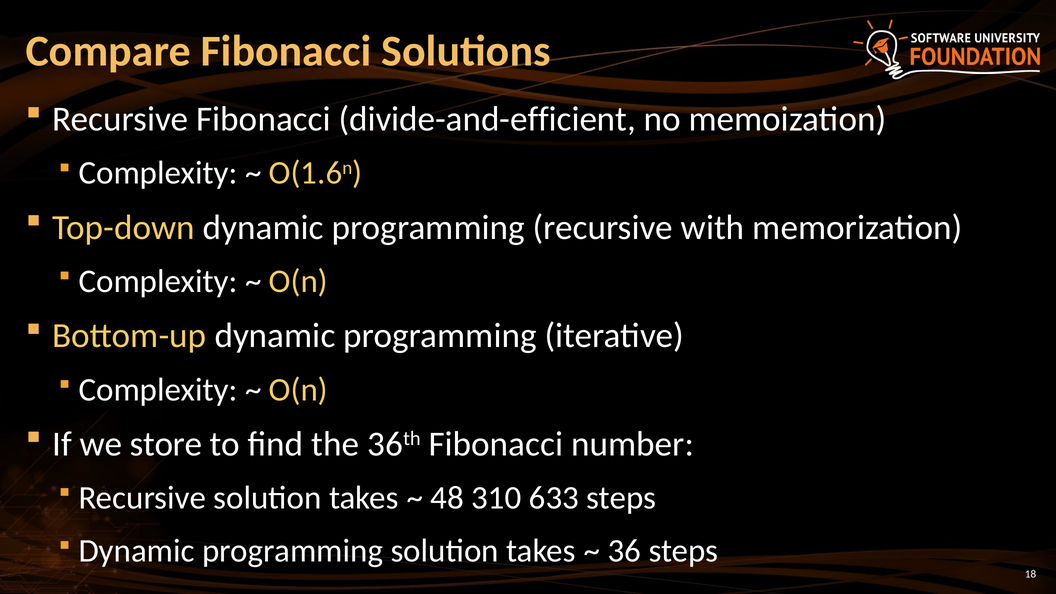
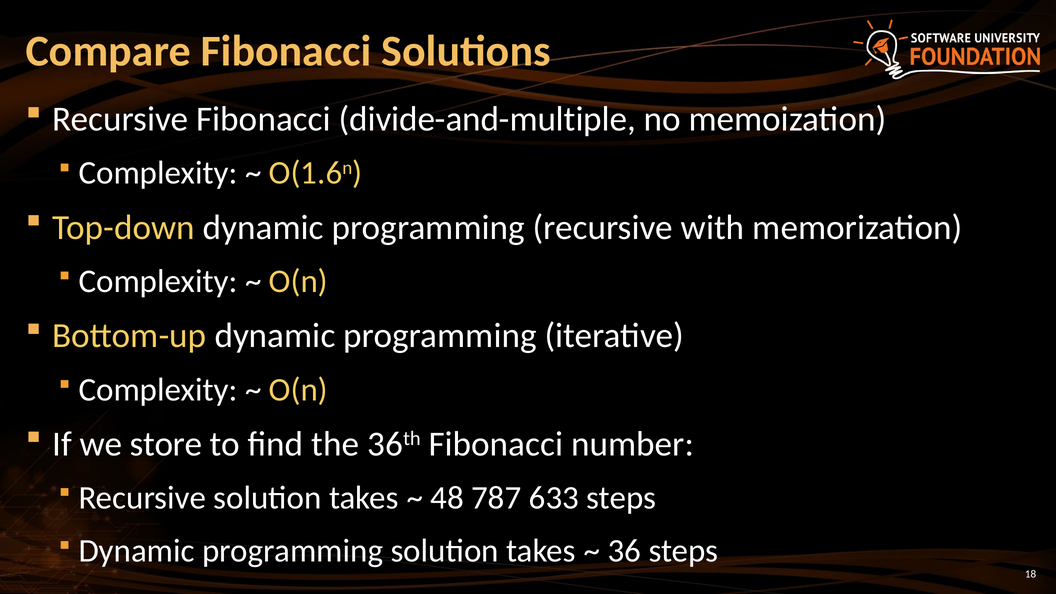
divide-and-efficient: divide-and-efficient -> divide-and-multiple
310: 310 -> 787
